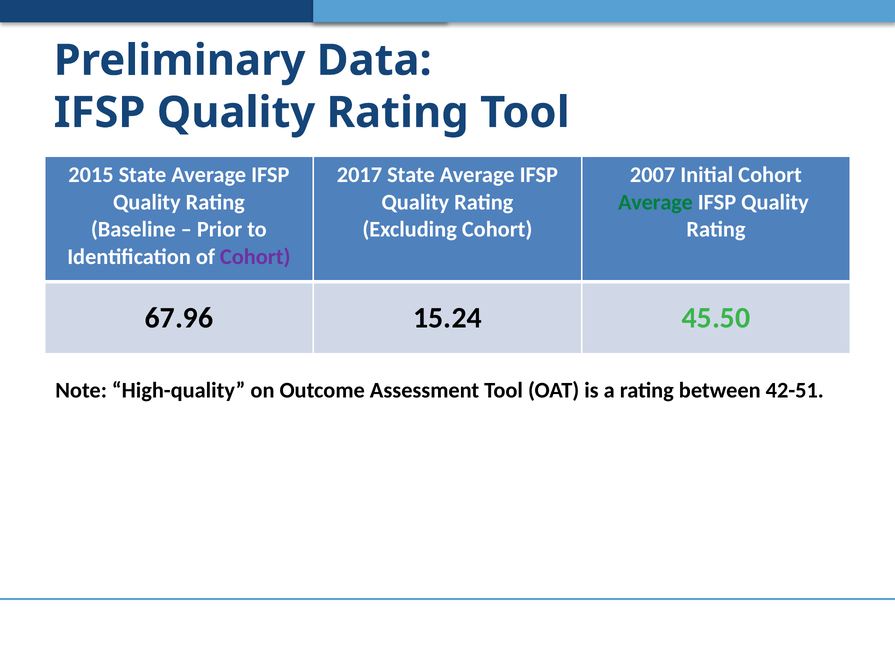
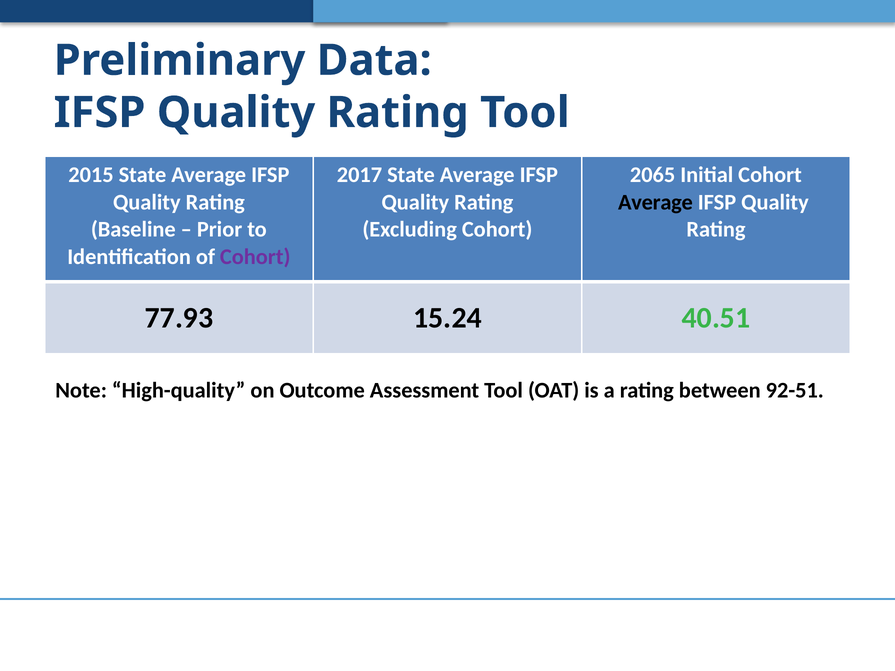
2007: 2007 -> 2065
Average at (655, 202) colour: green -> black
67.96: 67.96 -> 77.93
45.50: 45.50 -> 40.51
42-51: 42-51 -> 92-51
